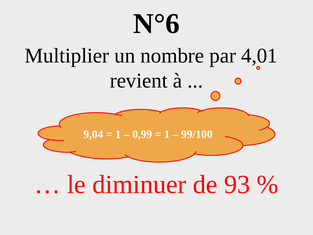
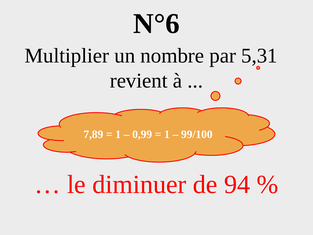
4,01: 4,01 -> 5,31
9,04: 9,04 -> 7,89
93: 93 -> 94
